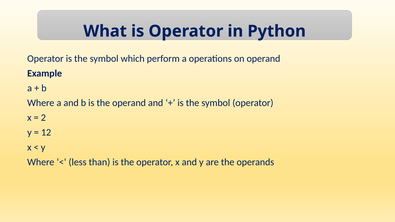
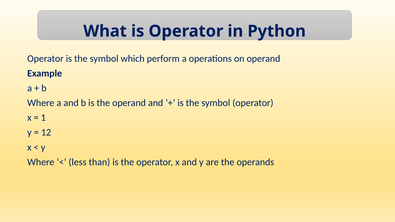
2: 2 -> 1
